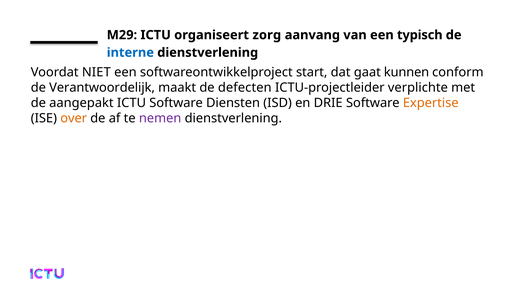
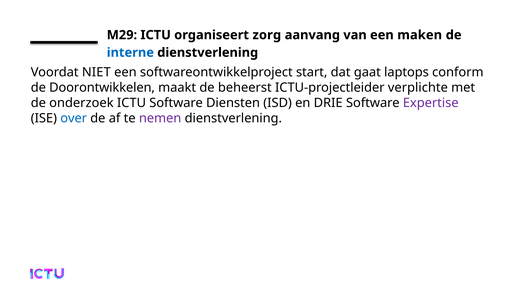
typisch: typisch -> maken
kunnen: kunnen -> laptops
Verantwoordelijk: Verantwoordelijk -> Doorontwikkelen
defecten: defecten -> beheerst
aangepakt: aangepakt -> onderzoek
Expertise colour: orange -> purple
over colour: orange -> blue
